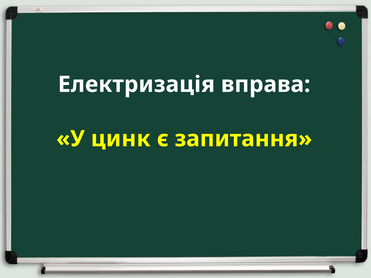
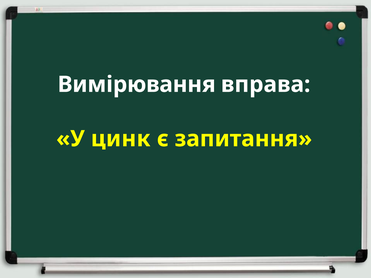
Електризація: Електризація -> Вимірювання
